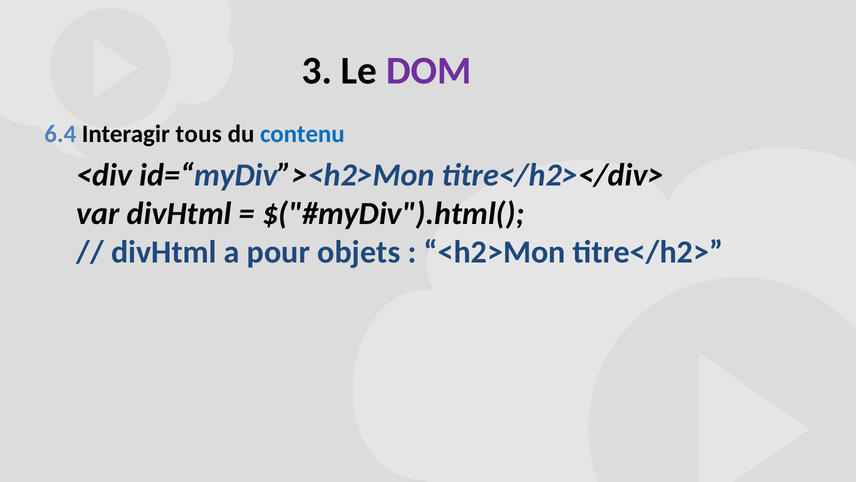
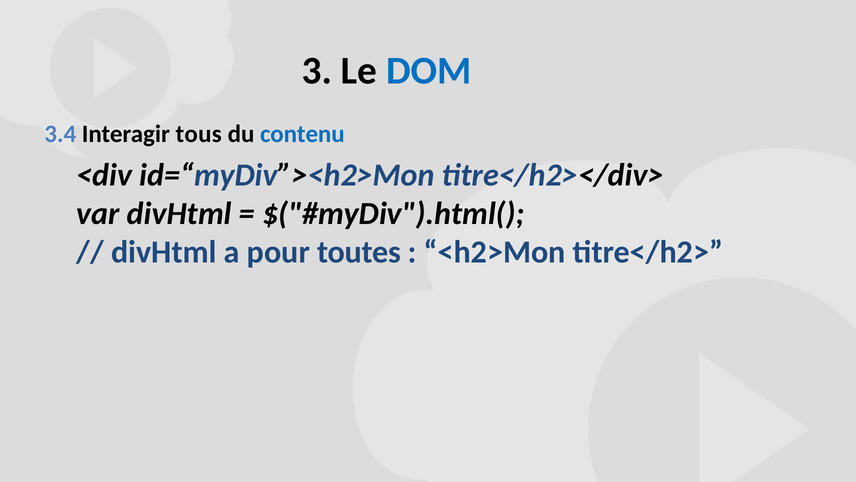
DOM colour: purple -> blue
6.4: 6.4 -> 3.4
objets: objets -> toutes
